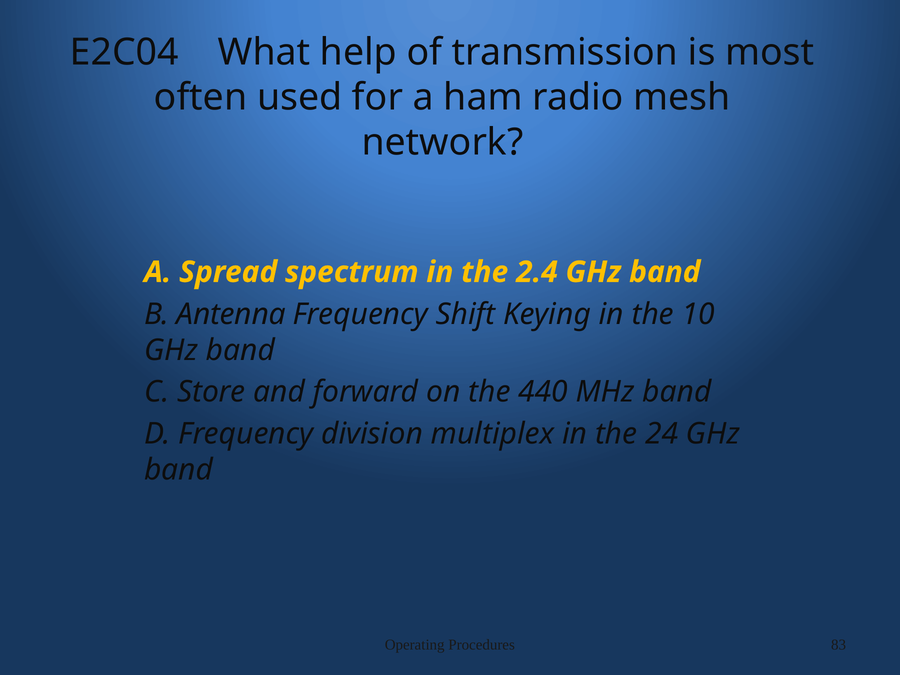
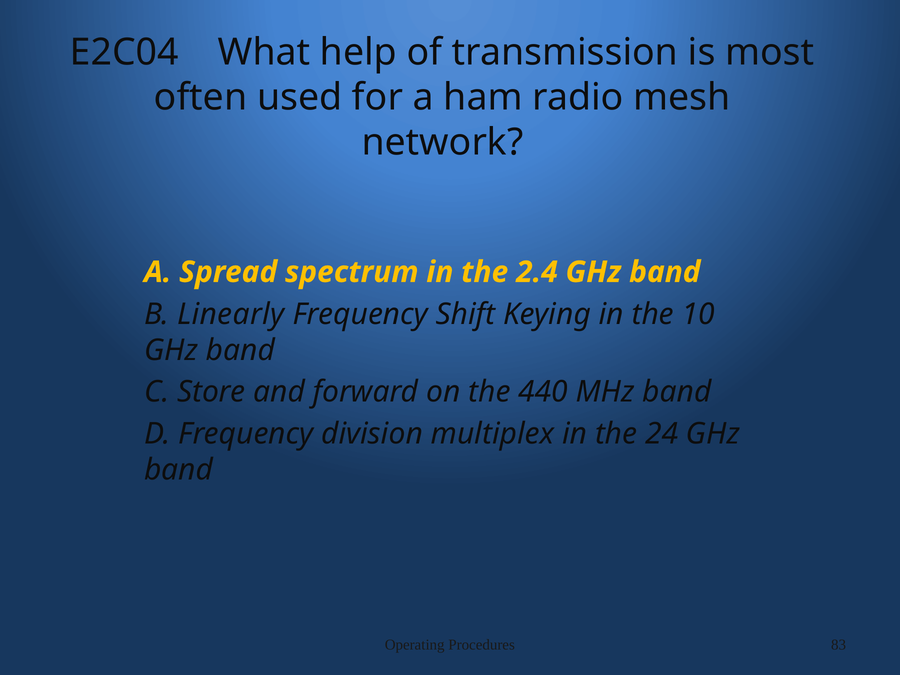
Antenna: Antenna -> Linearly
